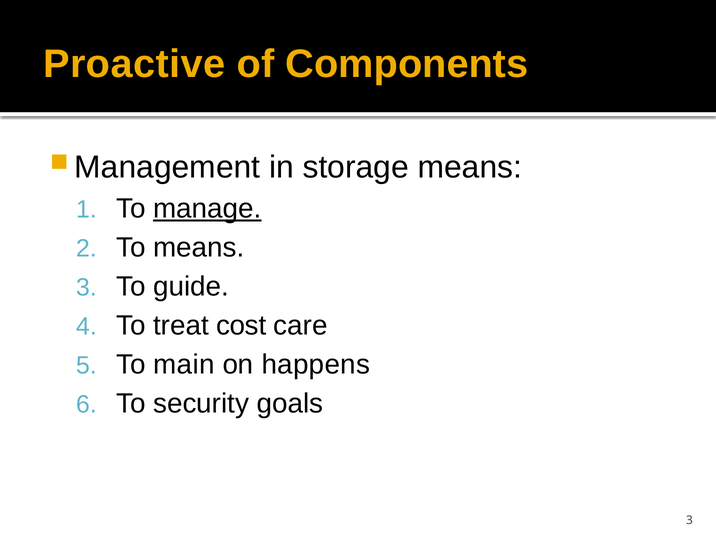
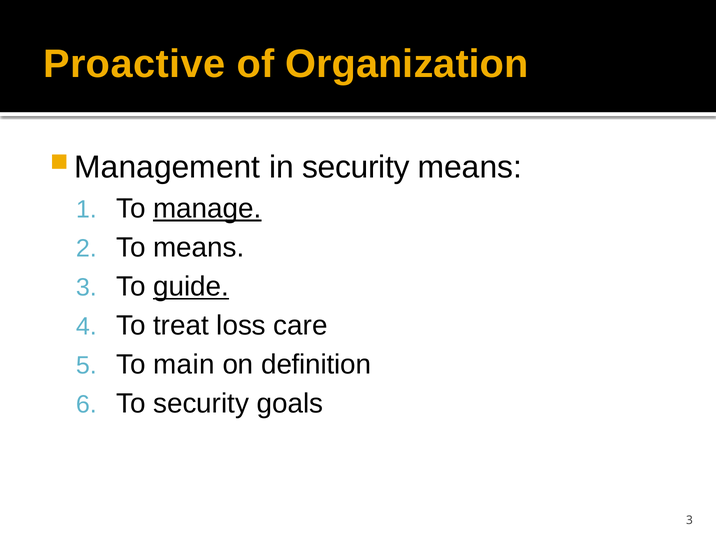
Components: Components -> Organization
in storage: storage -> security
guide underline: none -> present
cost: cost -> loss
happens: happens -> definition
